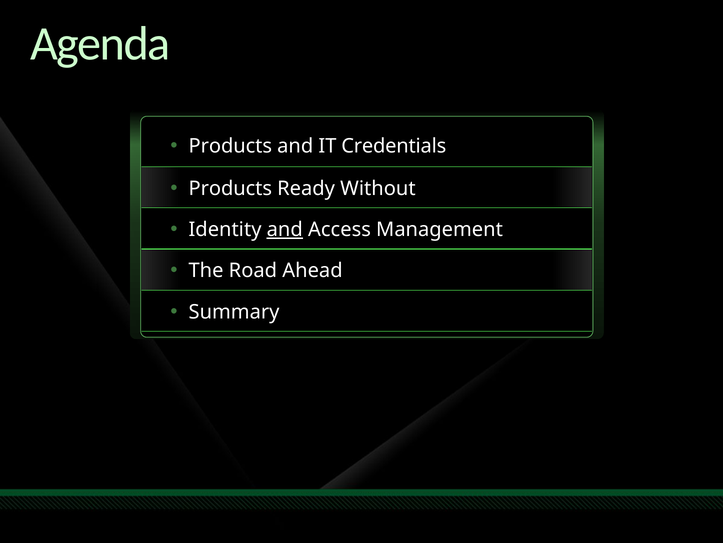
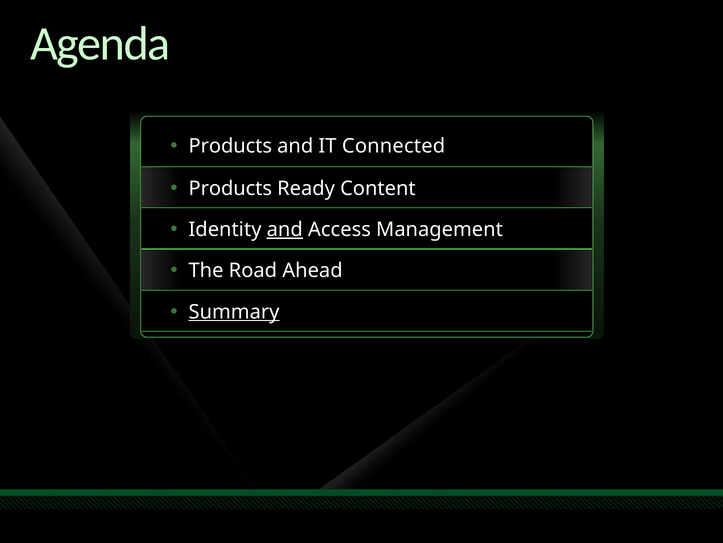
Credentials: Credentials -> Connected
Without: Without -> Content
Summary underline: none -> present
